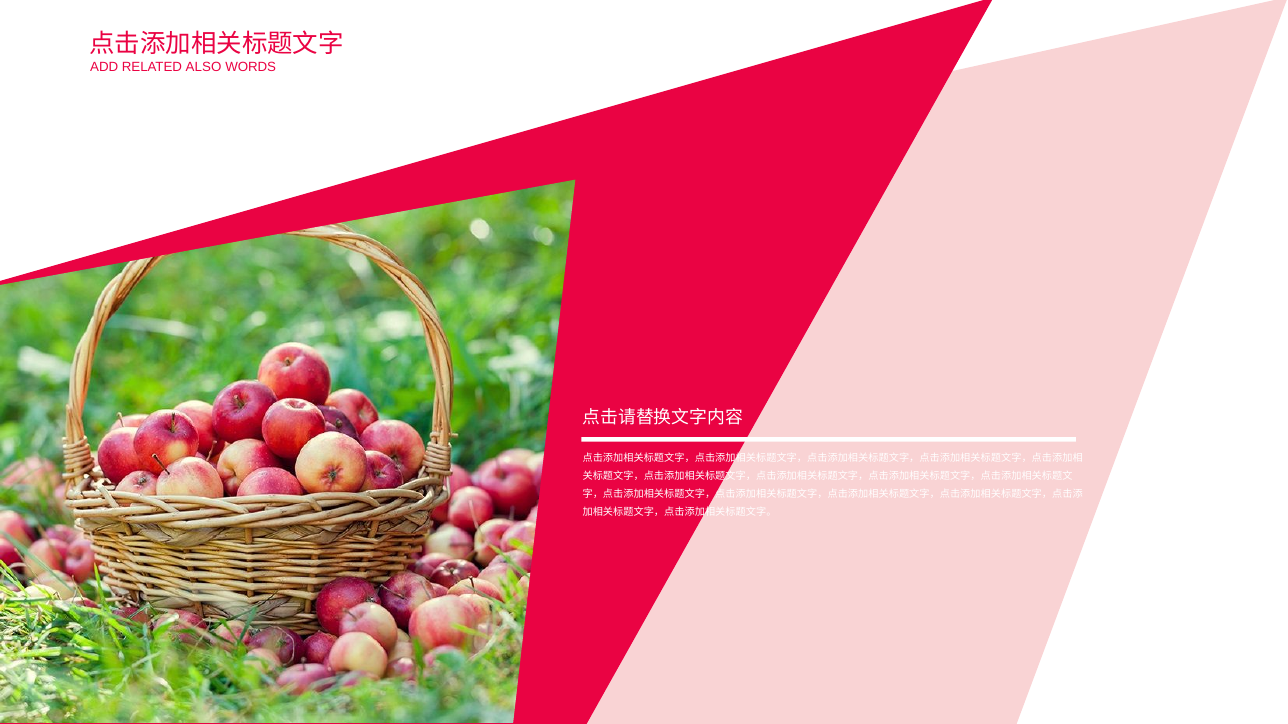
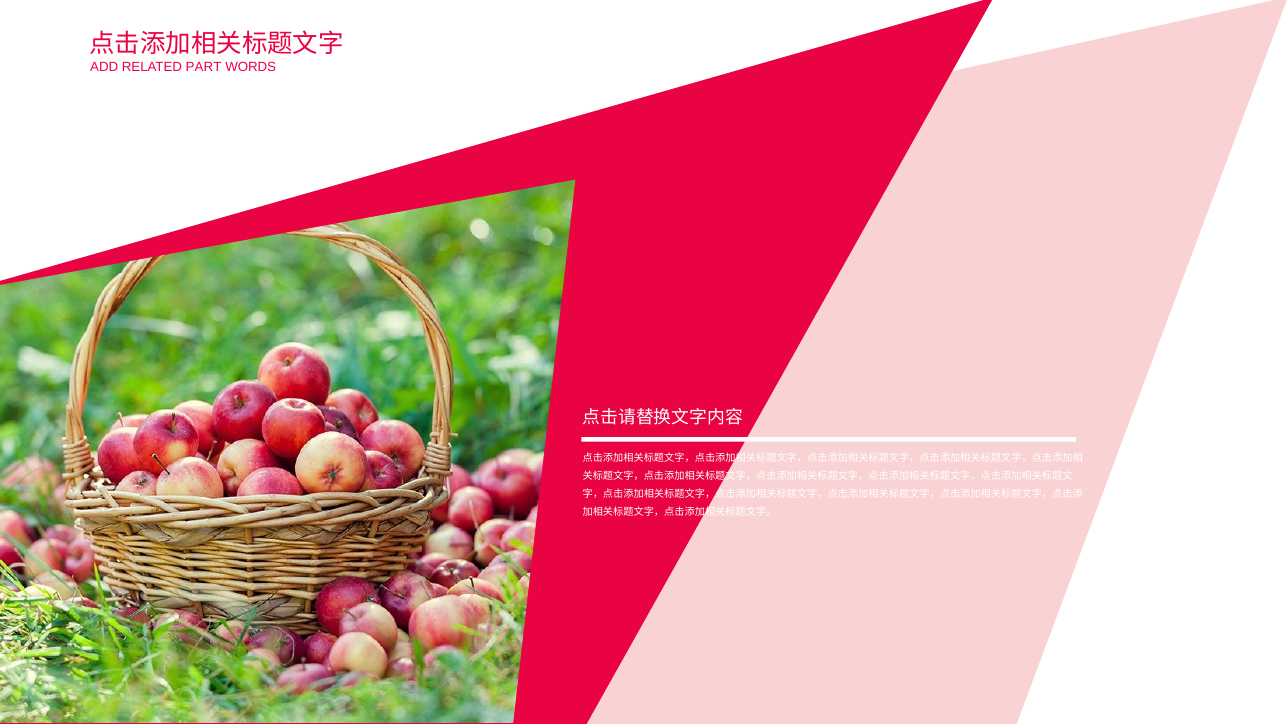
ALSO: ALSO -> PART
